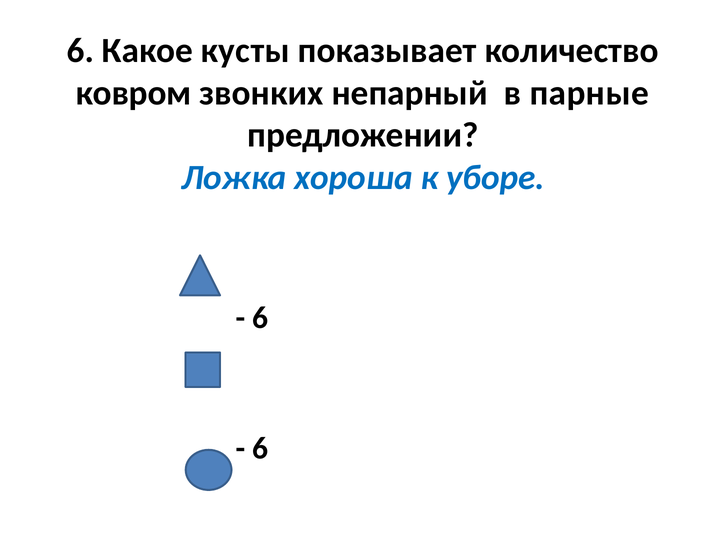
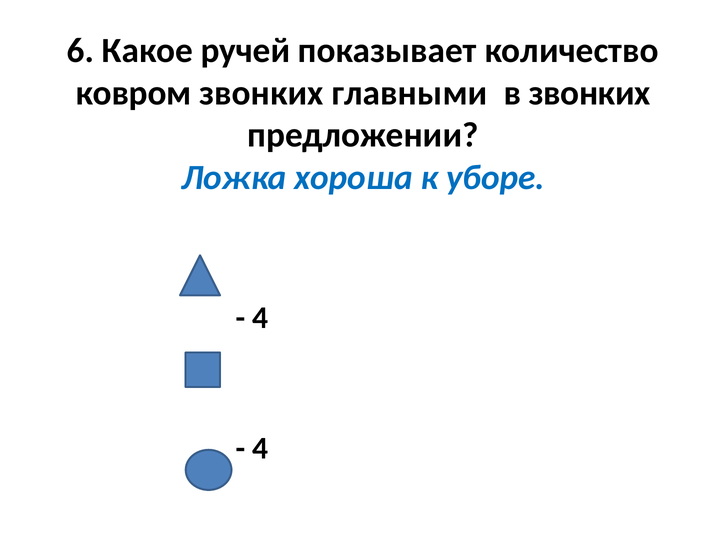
кусты: кусты -> ручей
непарный: непарный -> главными
в парные: парные -> звонких
6 at (260, 317): 6 -> 4
6 at (260, 448): 6 -> 4
